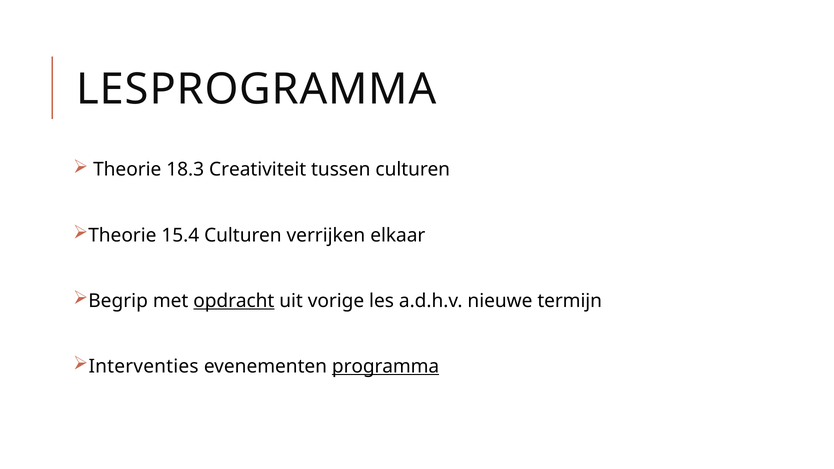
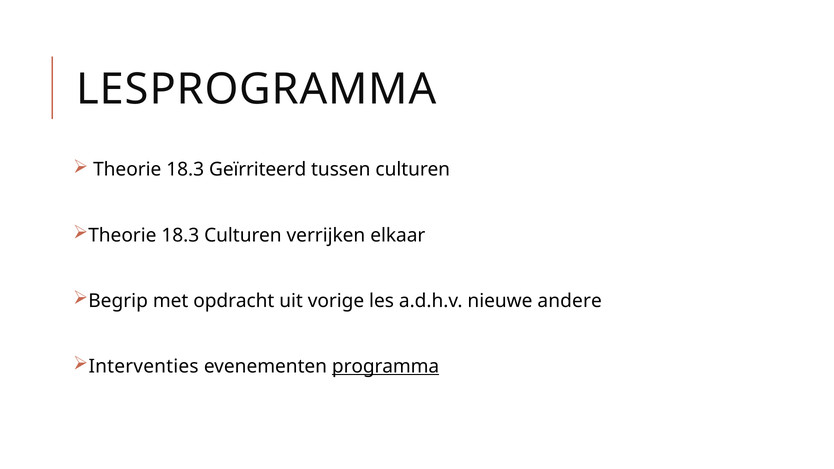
Creativiteit: Creativiteit -> Geïrriteerd
15.4 at (180, 235): 15.4 -> 18.3
opdracht underline: present -> none
termijn: termijn -> andere
